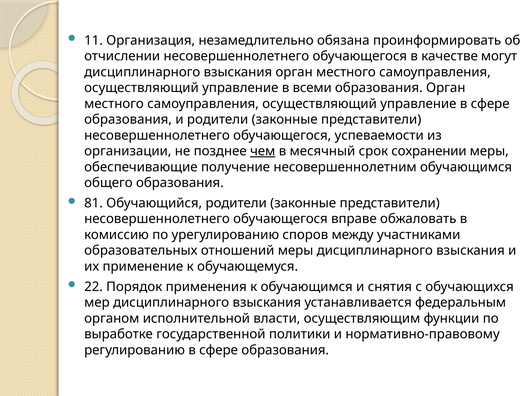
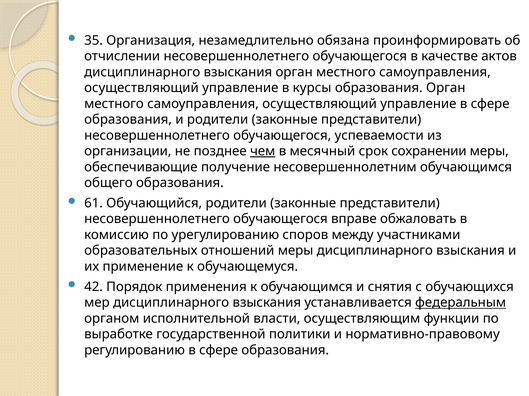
11: 11 -> 35
могут: могут -> актов
всеми: всеми -> курсы
81: 81 -> 61
22: 22 -> 42
федеральным underline: none -> present
